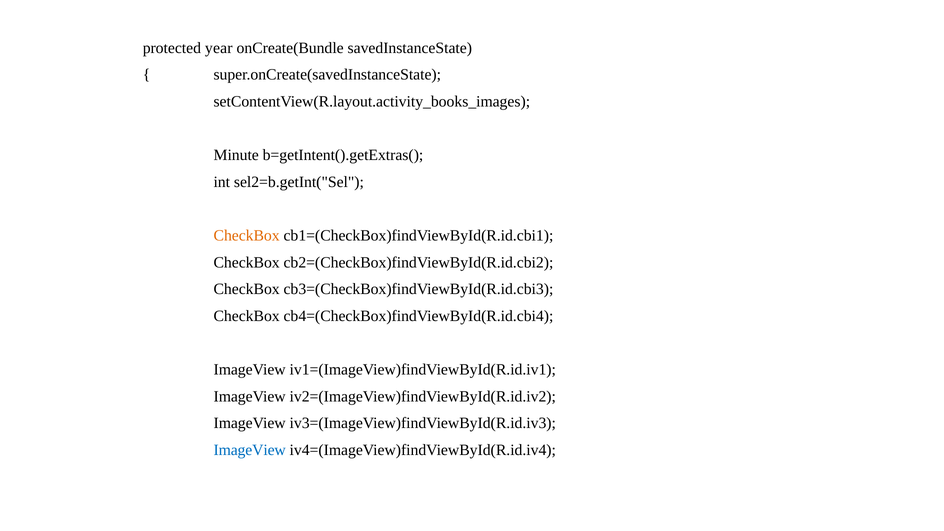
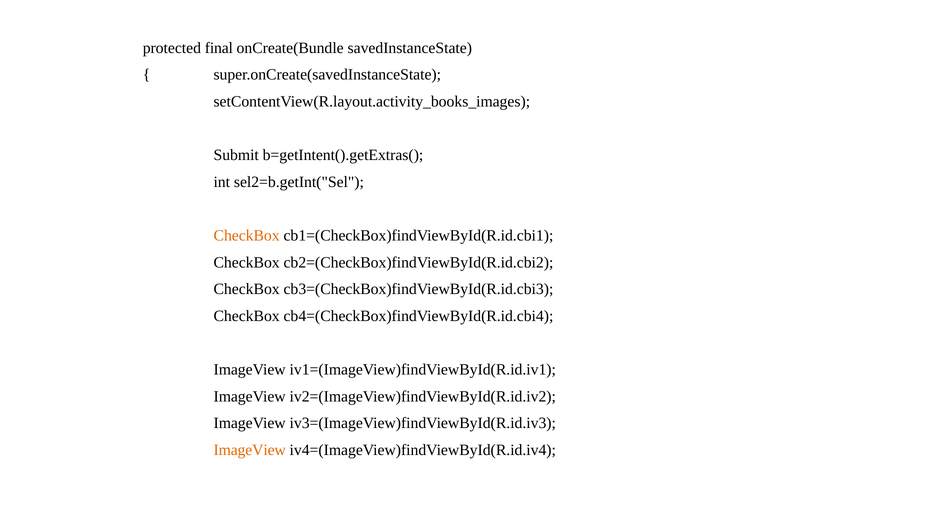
year: year -> final
Minute: Minute -> Submit
ImageView at (250, 450) colour: blue -> orange
